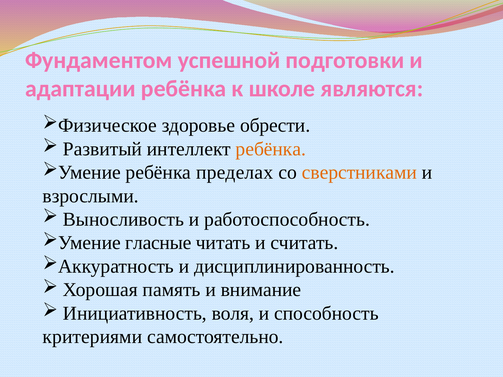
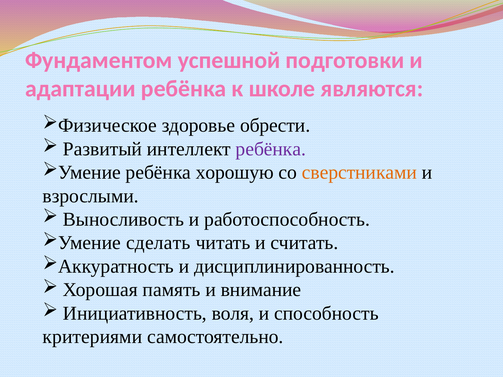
ребёнка at (271, 149) colour: orange -> purple
пределах: пределах -> хорошую
гласные: гласные -> сделать
